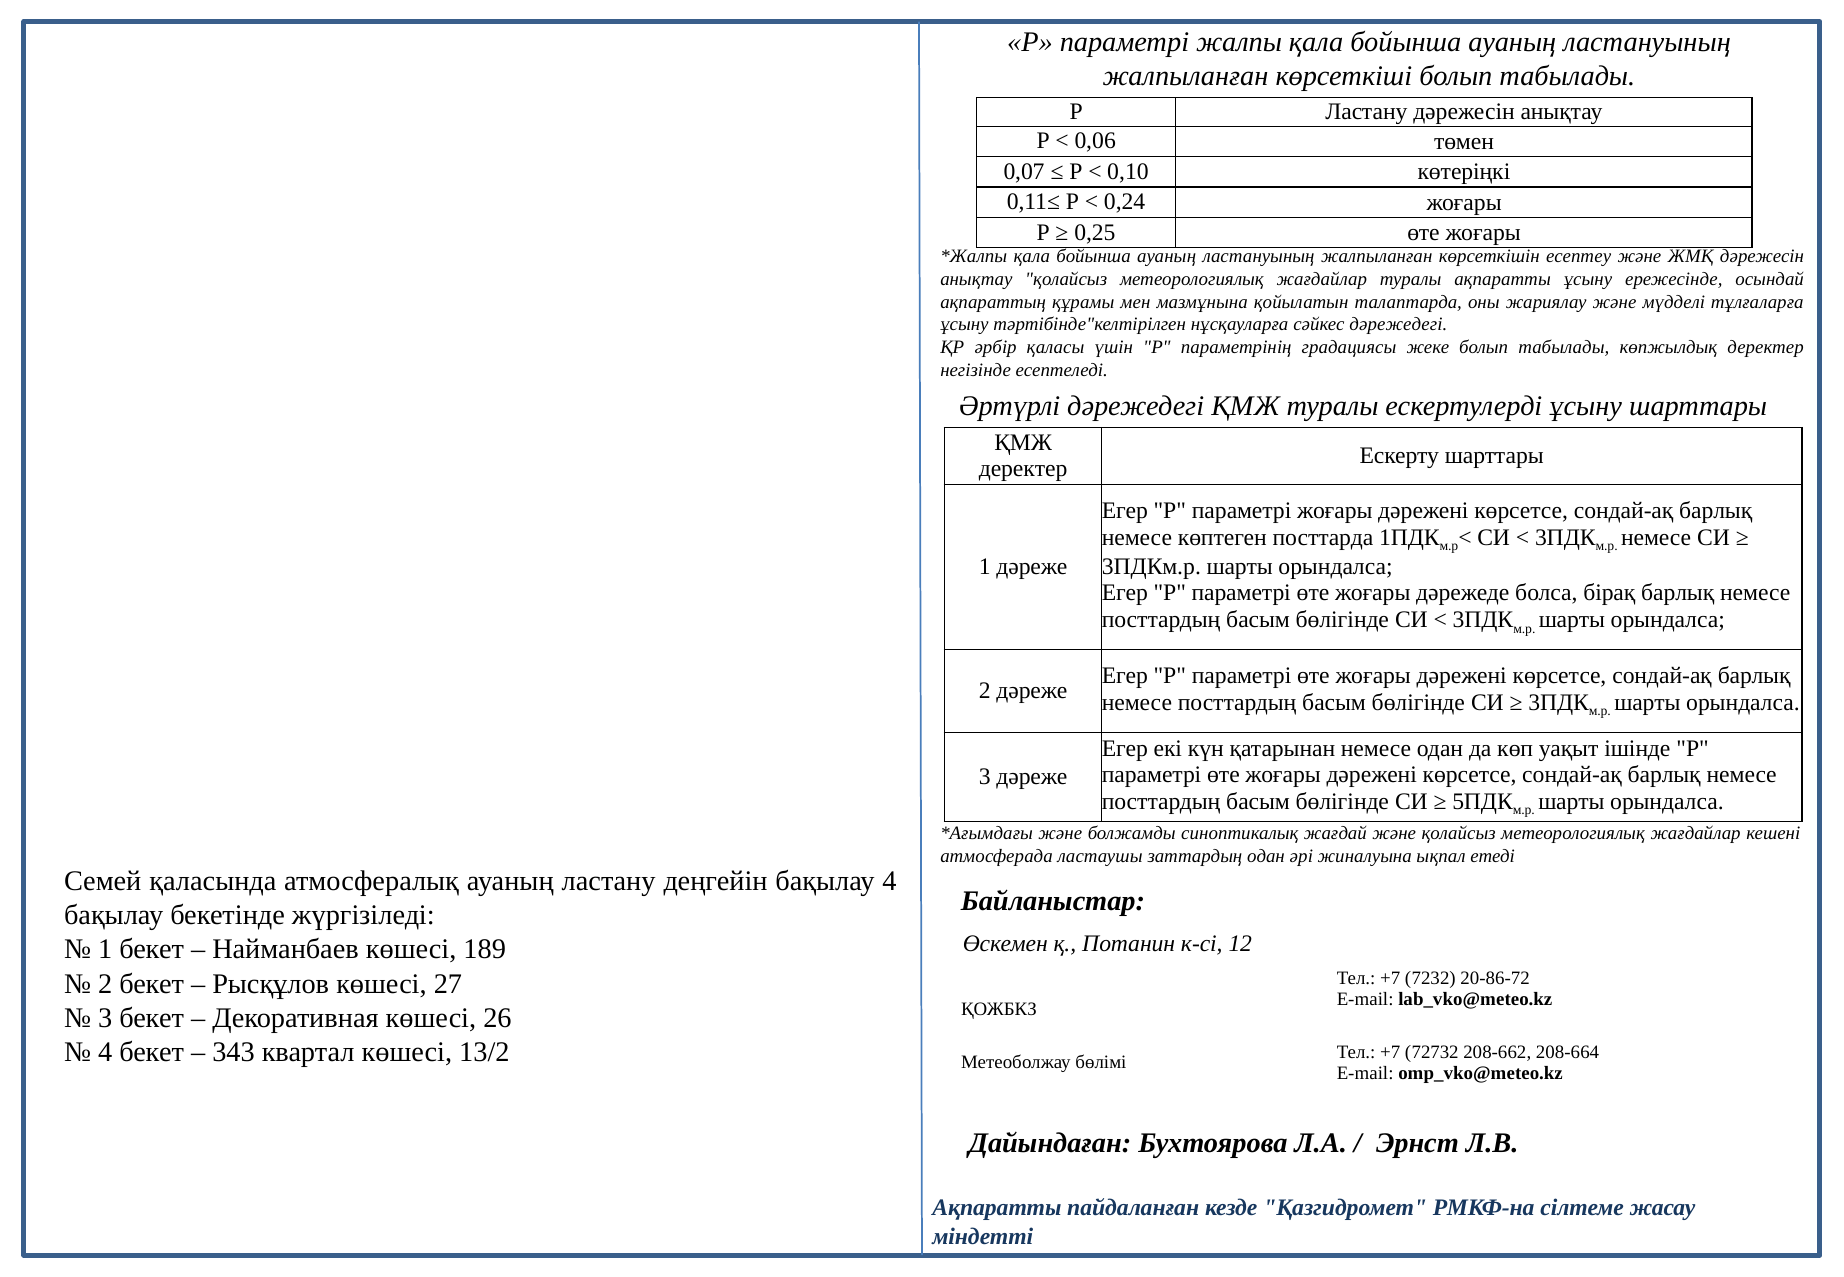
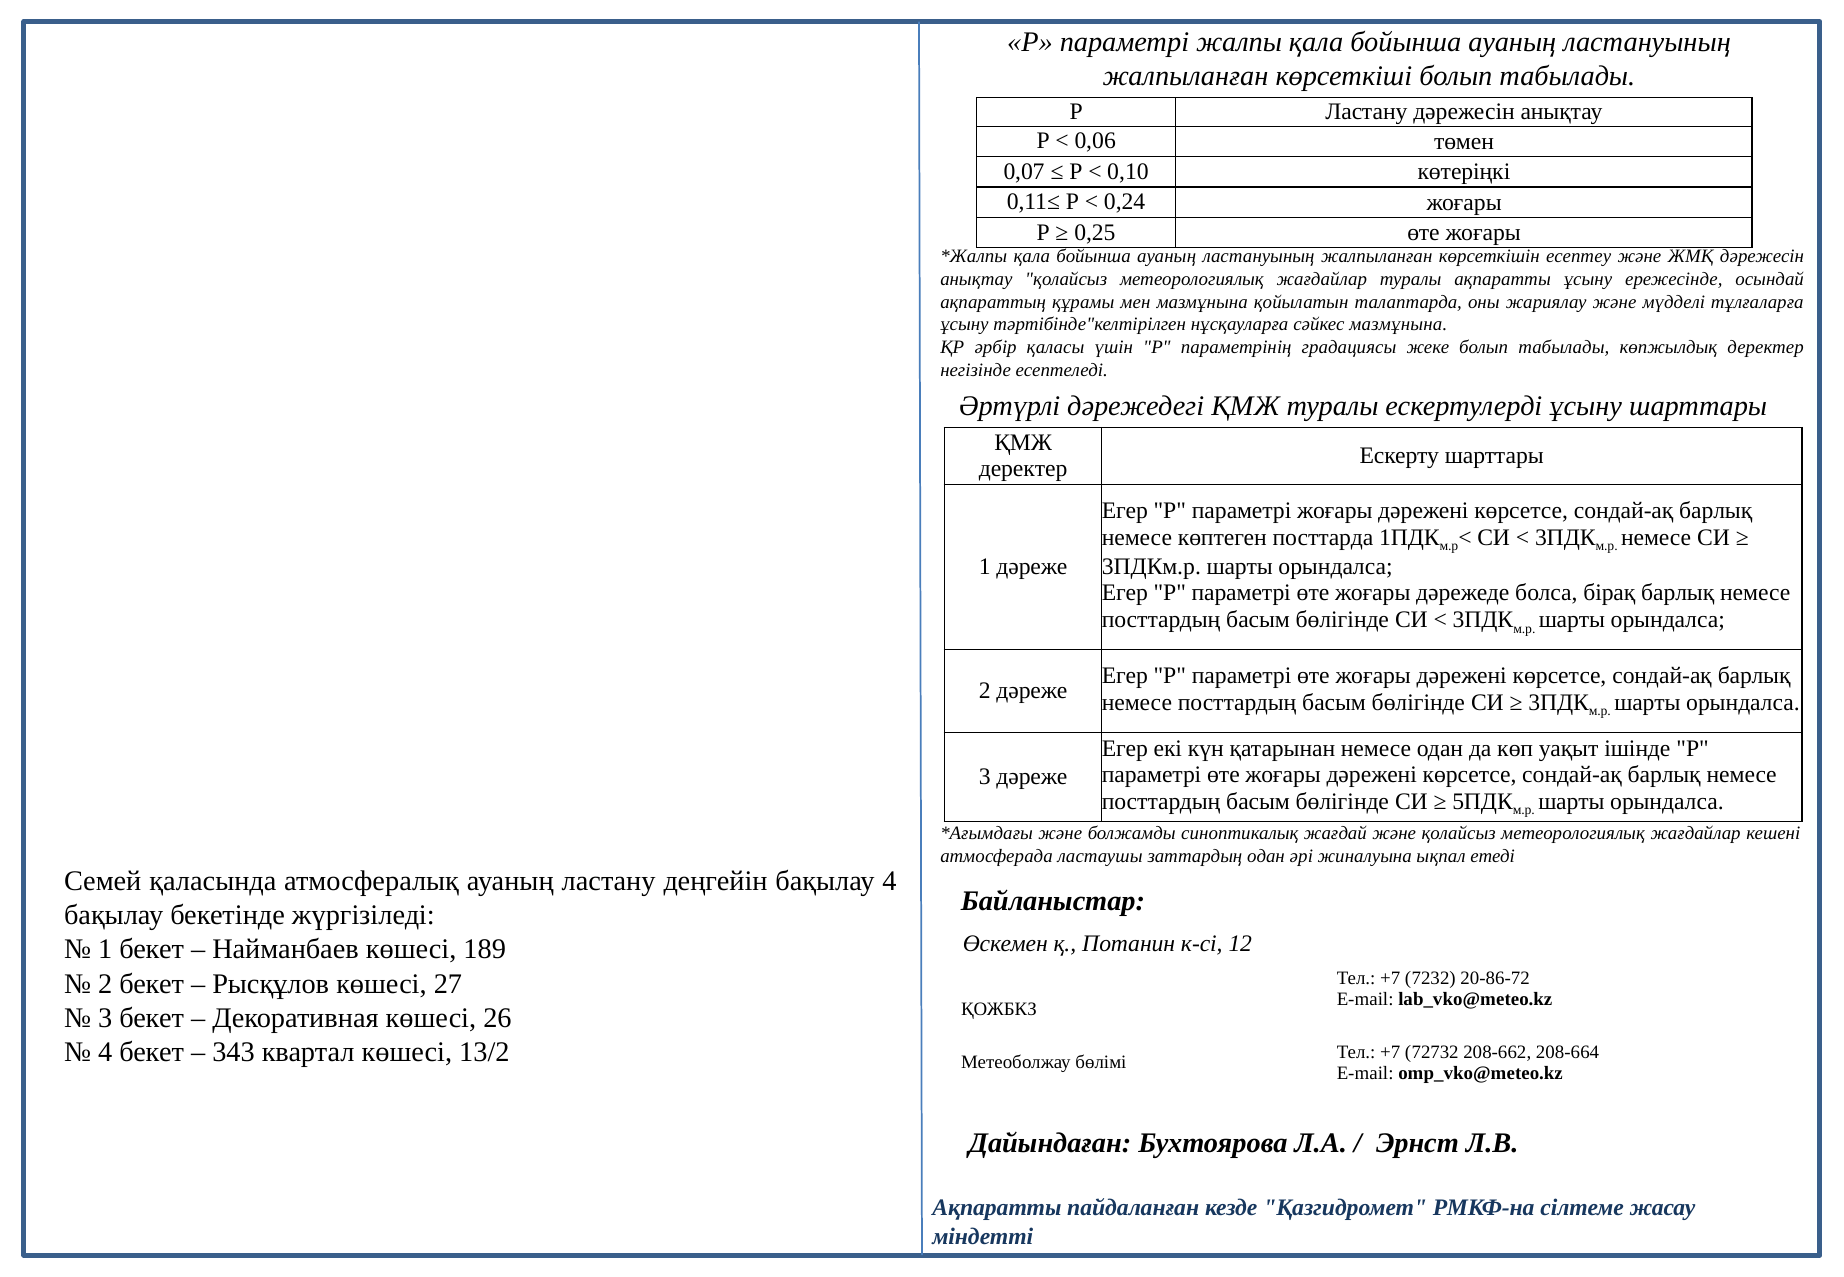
сәйкес дәрежедегі: дәрежедегі -> мазмұнына
